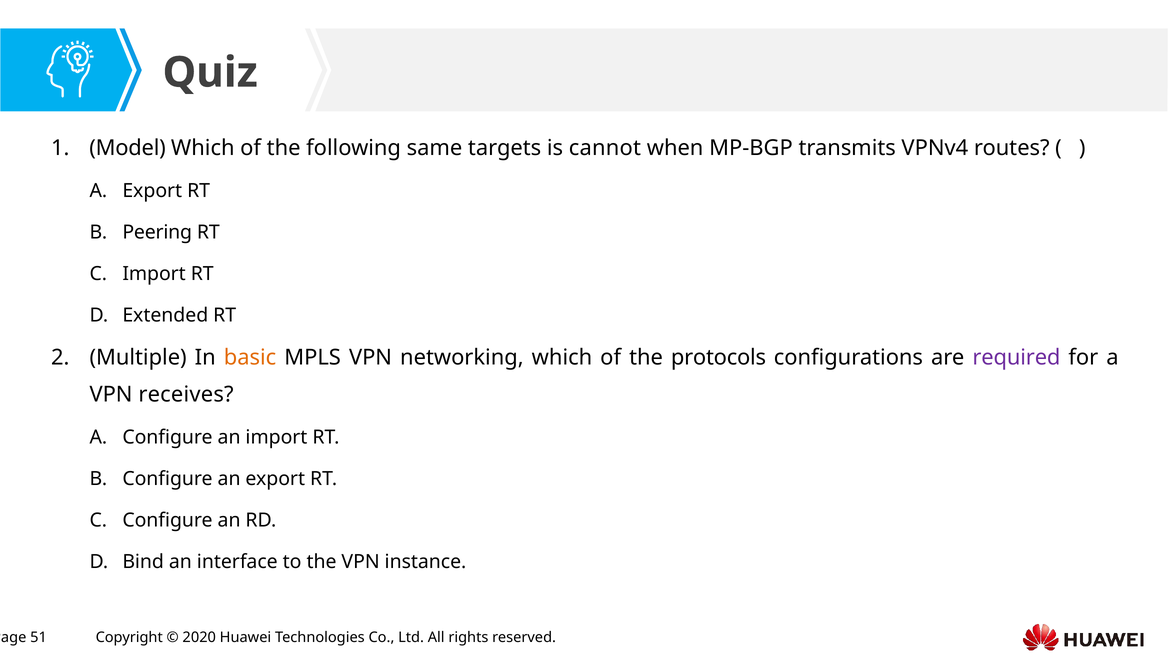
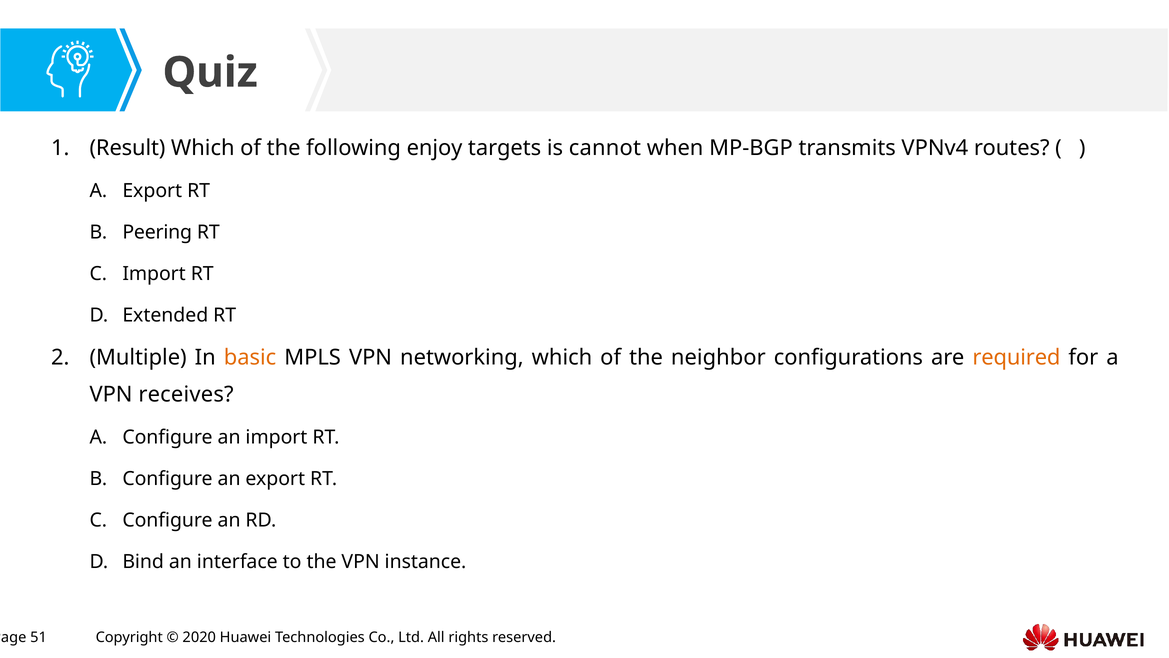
Model: Model -> Result
same: same -> enjoy
protocols: protocols -> neighbor
required colour: purple -> orange
